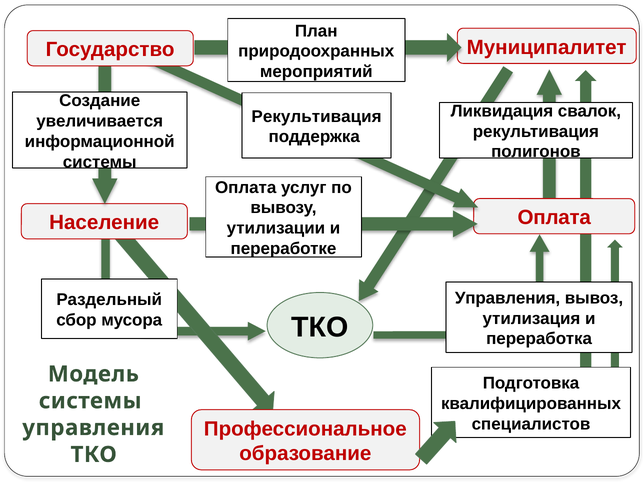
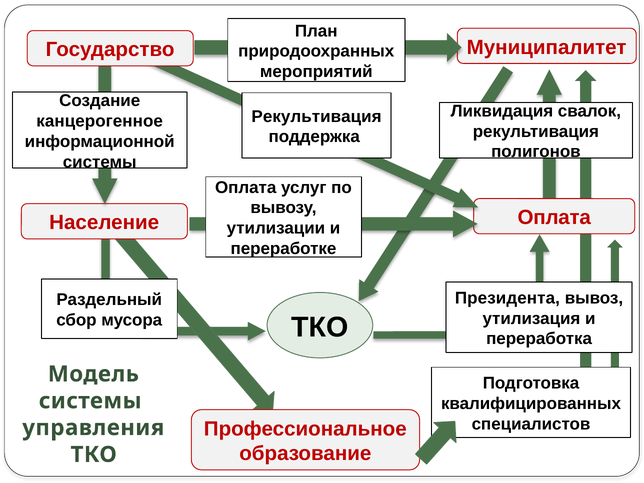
увеличивается: увеличивается -> канцерогенное
Управления at (508, 298): Управления -> Президента
